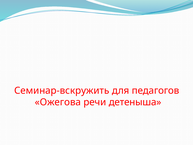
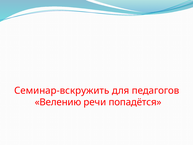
Ожегова: Ожегова -> Велению
детеныша: детеныша -> попадётся
